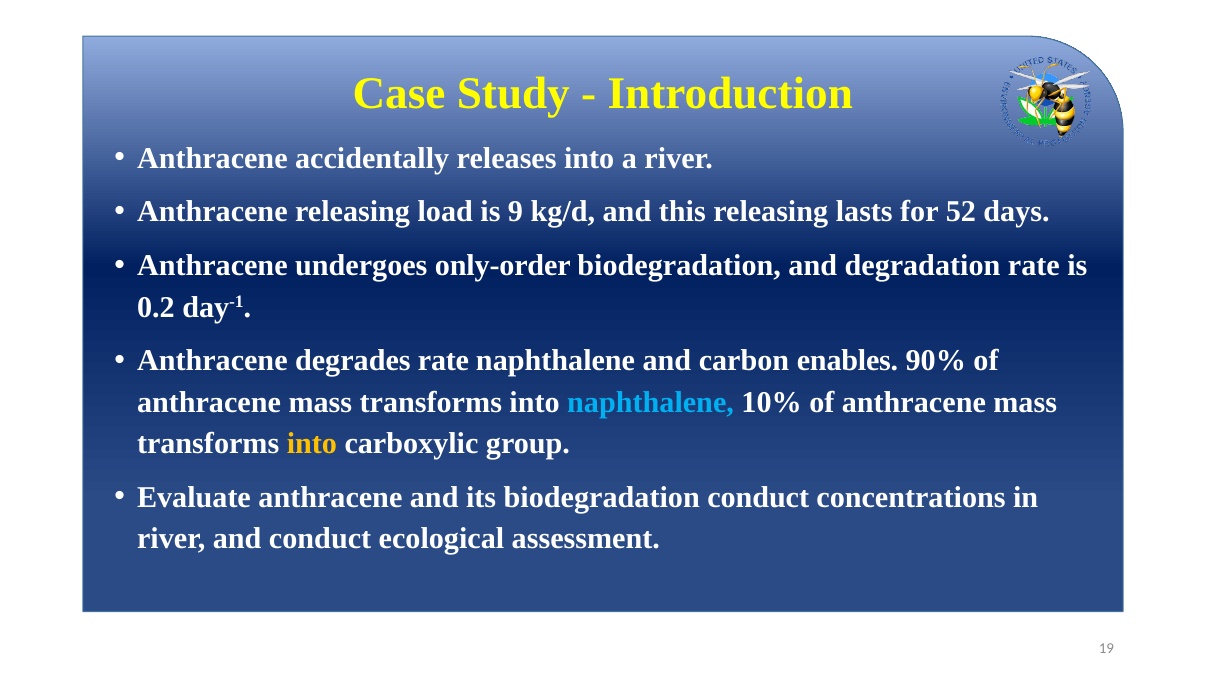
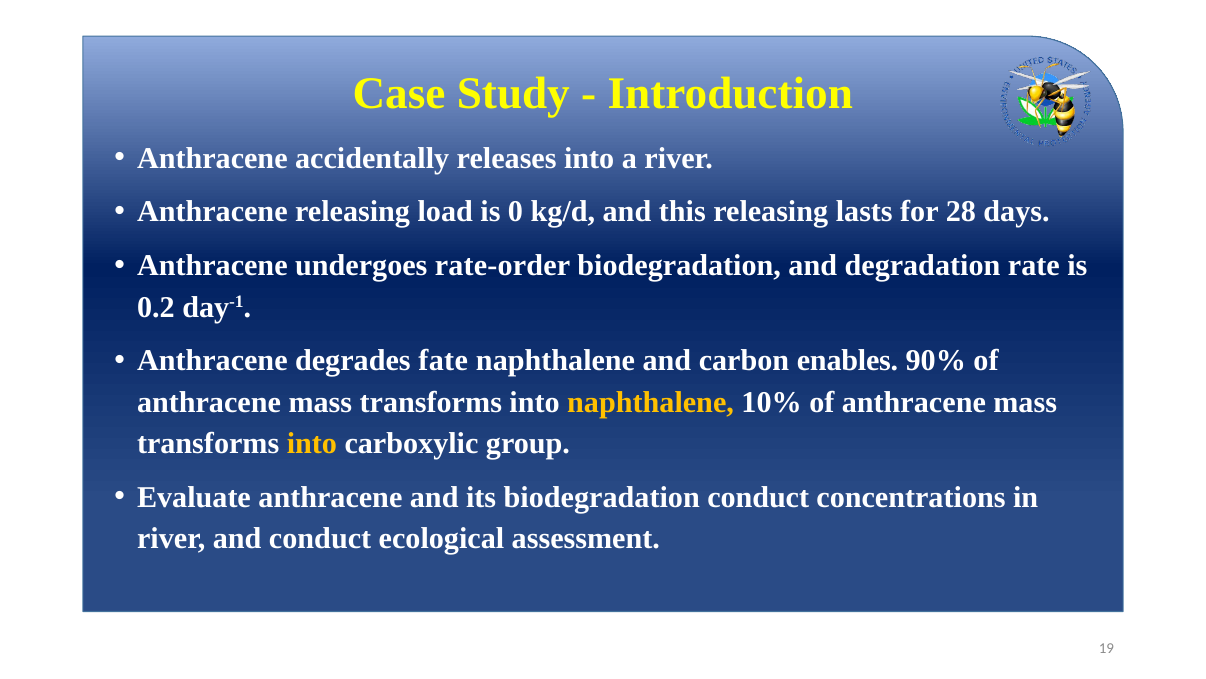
9: 9 -> 0
52: 52 -> 28
only-order: only-order -> rate-order
degrades rate: rate -> fate
naphthalene at (651, 402) colour: light blue -> yellow
